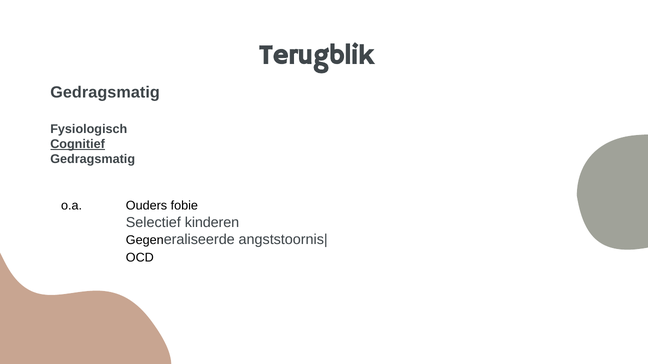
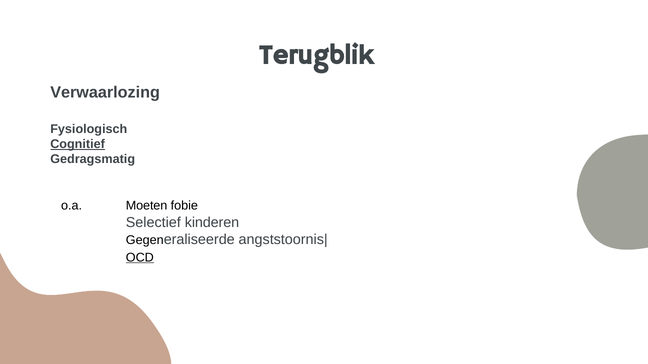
Gedragsmatig at (105, 93): Gedragsmatig -> Verwaarlozing
Ouders: Ouders -> Moeten
OCD underline: none -> present
